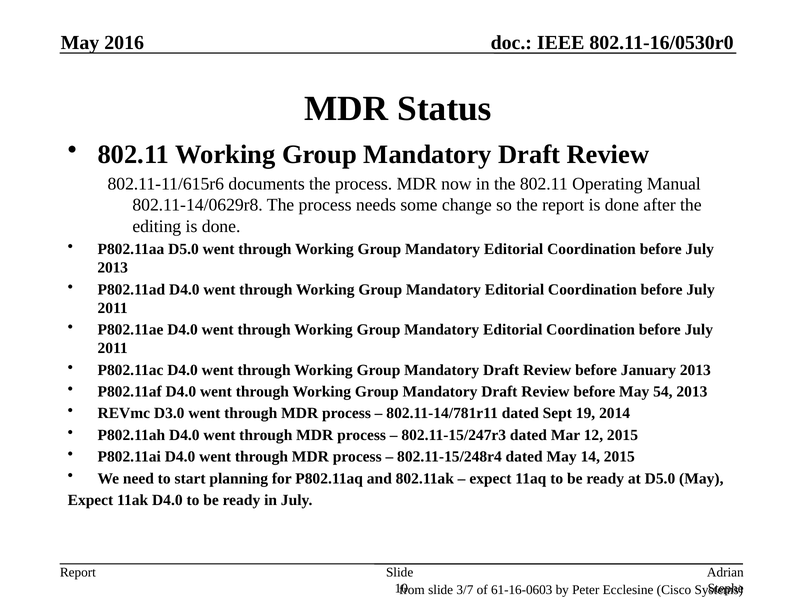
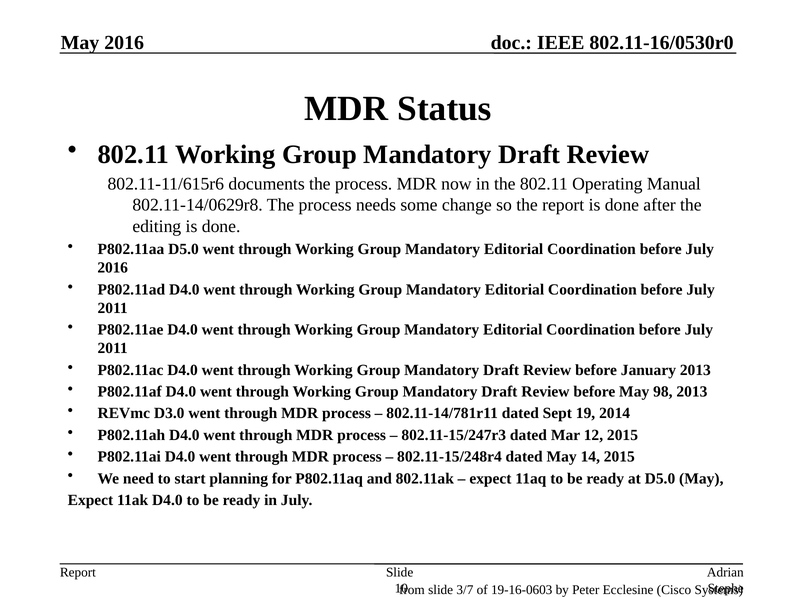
2013 at (113, 268): 2013 -> 2016
54: 54 -> 98
61-16-0603: 61-16-0603 -> 19-16-0603
